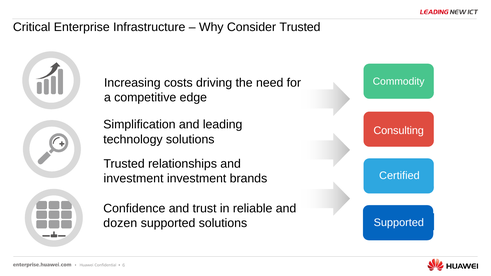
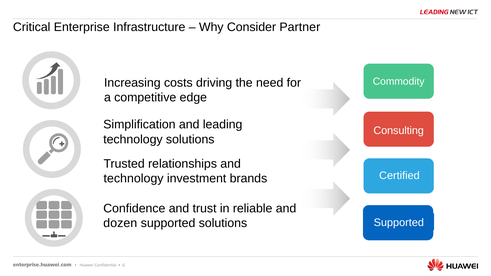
Consider Trusted: Trusted -> Partner
investment at (134, 179): investment -> technology
